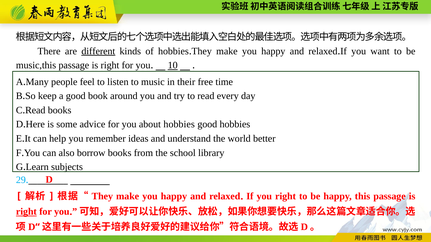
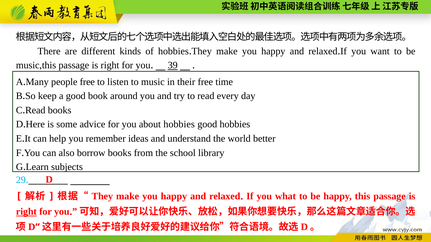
different underline: present -> none
10: 10 -> 39
people feel: feel -> free
you right: right -> what
